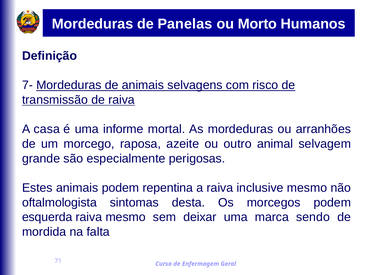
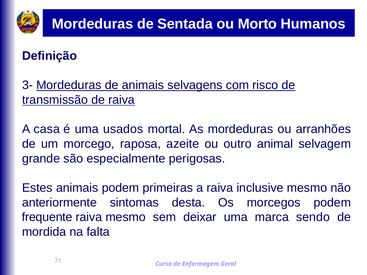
Panelas: Panelas -> Sentada
7-: 7- -> 3-
informe: informe -> usados
repentina: repentina -> primeiras
oftalmologista: oftalmologista -> anteriormente
esquerda: esquerda -> frequente
